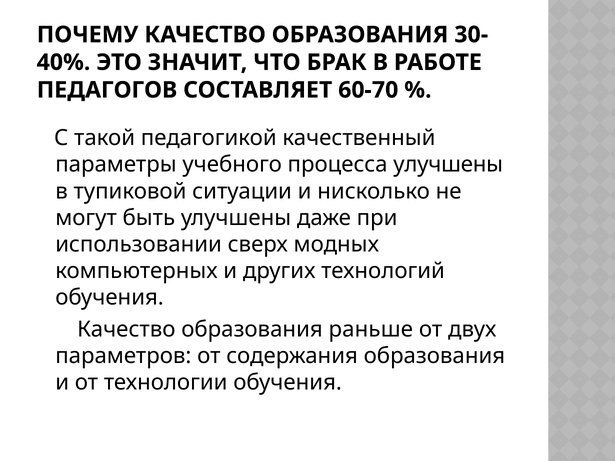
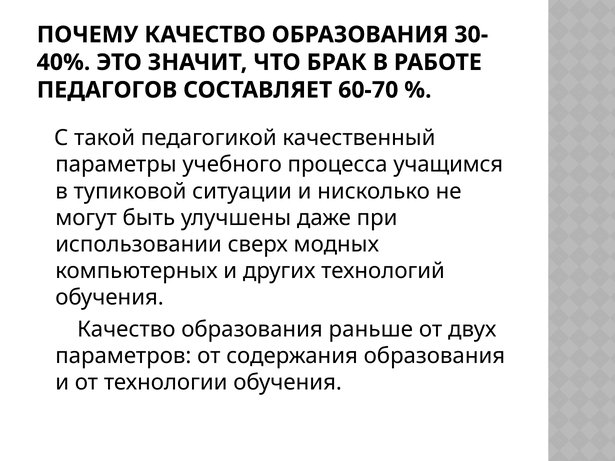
процесса улучшены: улучшены -> учащимся
